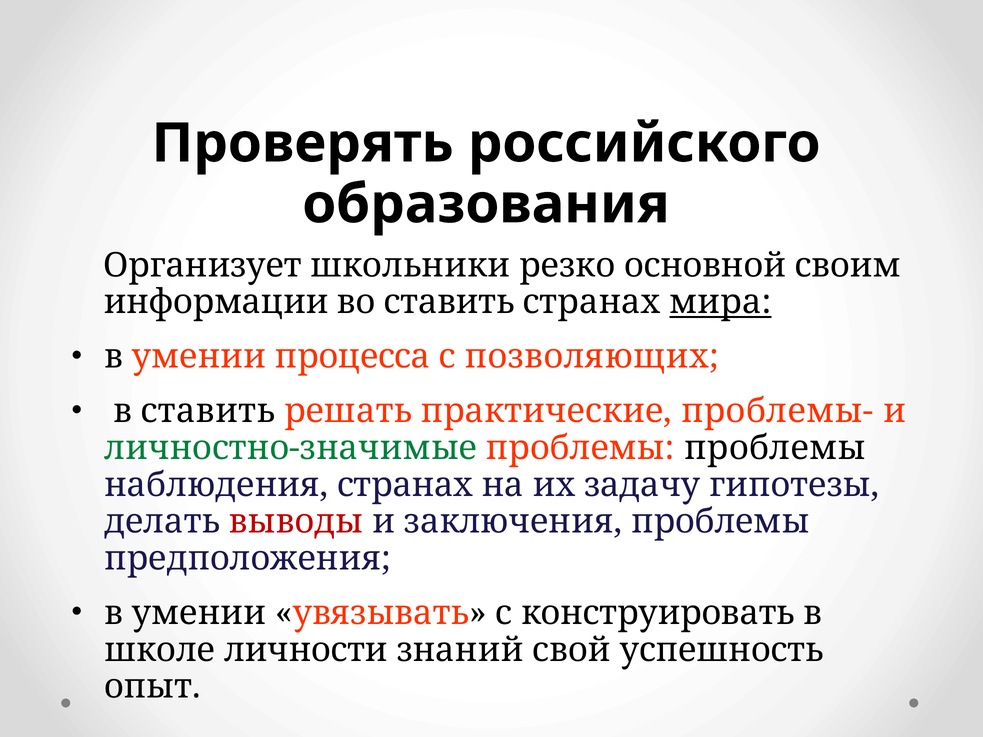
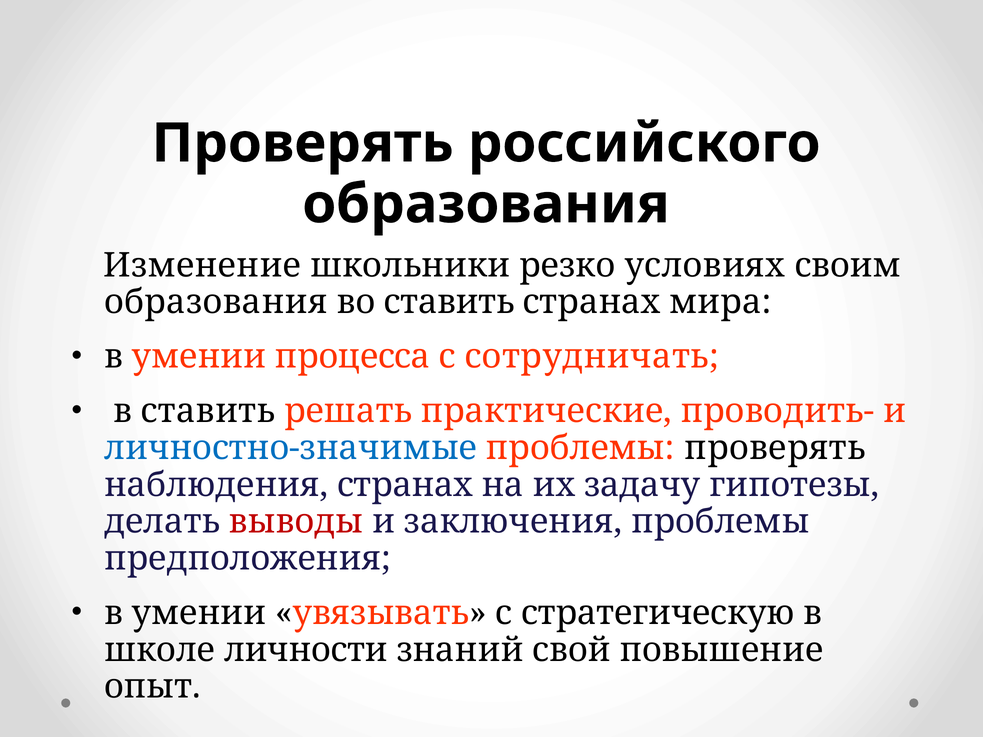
Организует: Организует -> Изменение
основной: основной -> условиях
информации at (216, 302): информации -> образования
мира underline: present -> none
позволяющих: позволяющих -> сотрудничать
проблемы-: проблемы- -> проводить-
личностно-значимые colour: green -> blue
проблемы проблемы: проблемы -> проверять
конструировать: конструировать -> стратегическую
успешность: успешность -> повышение
